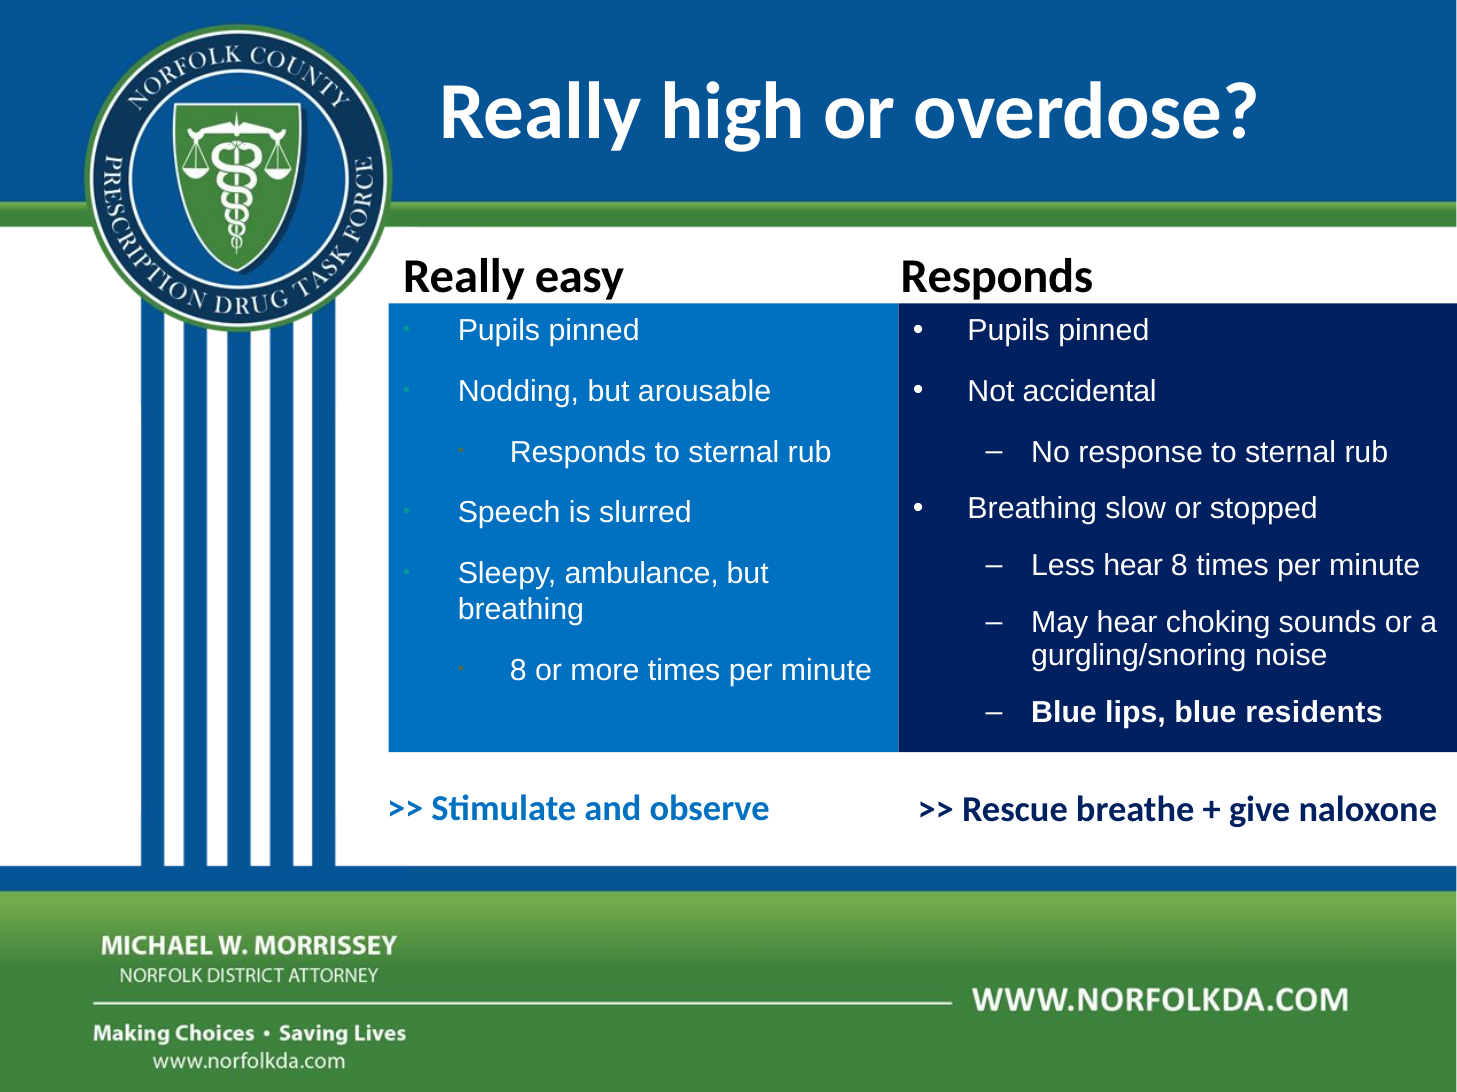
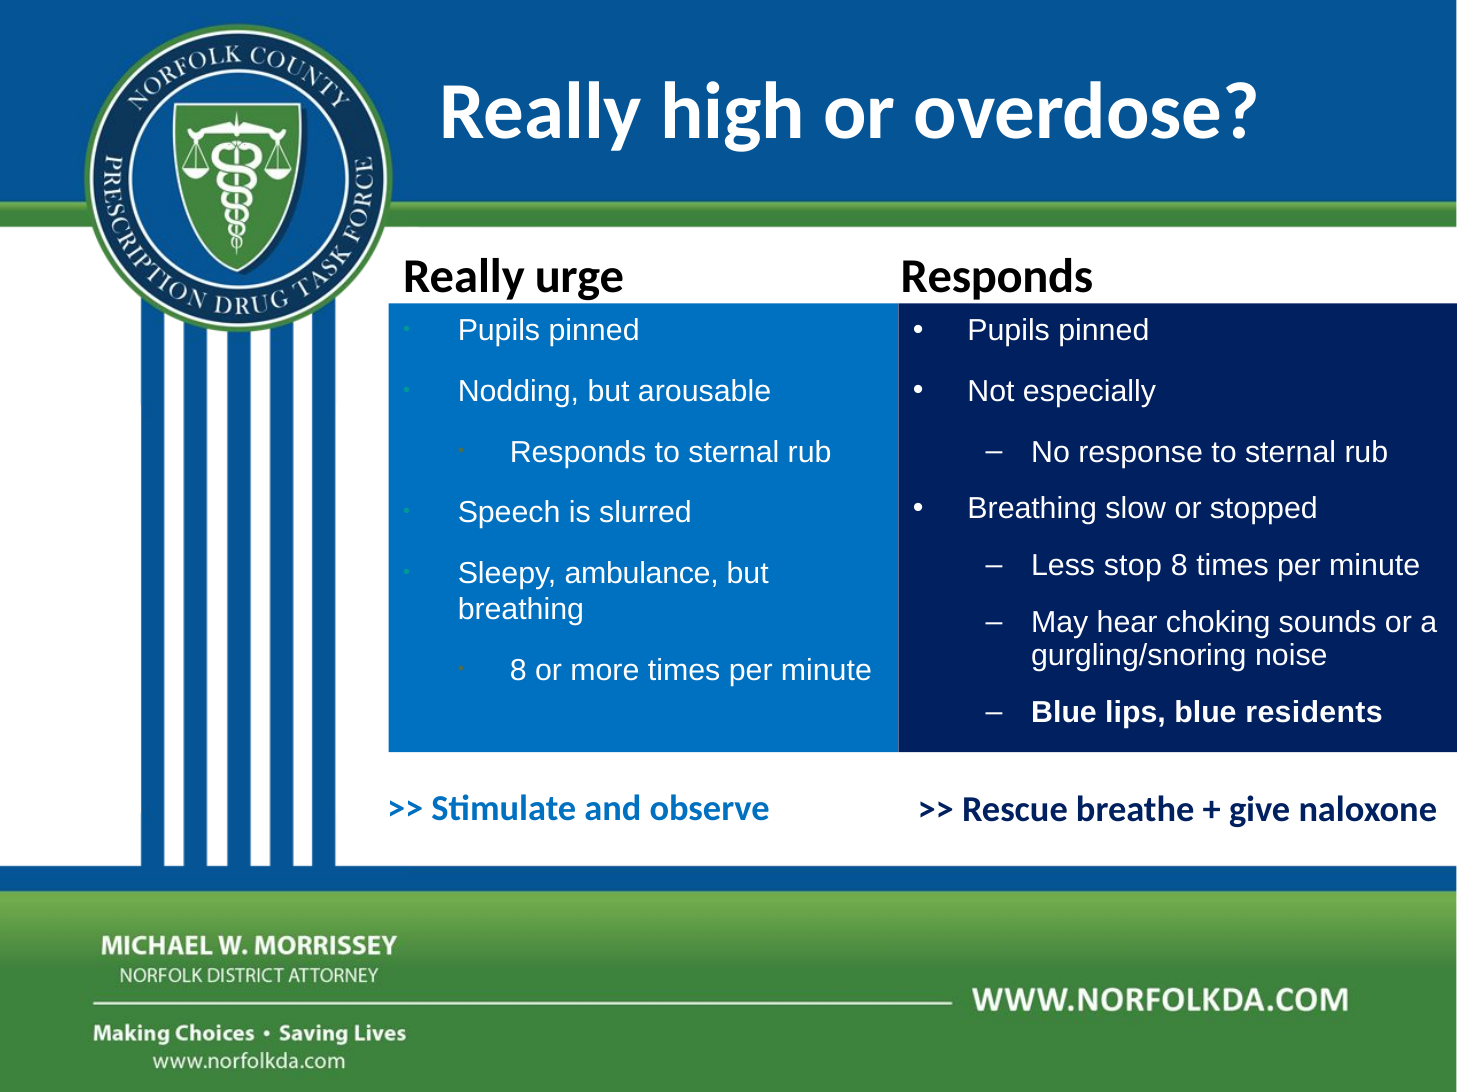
easy: easy -> urge
accidental: accidental -> especially
Less hear: hear -> stop
